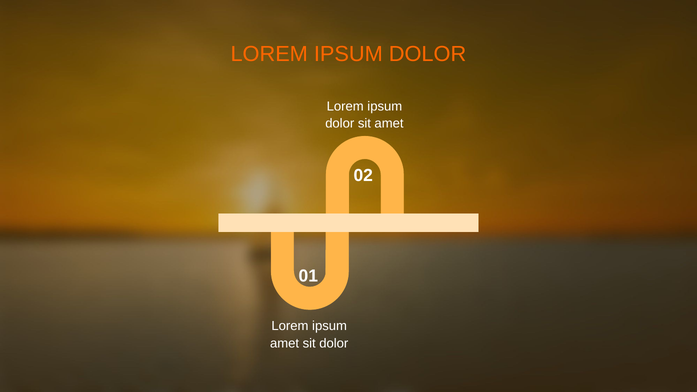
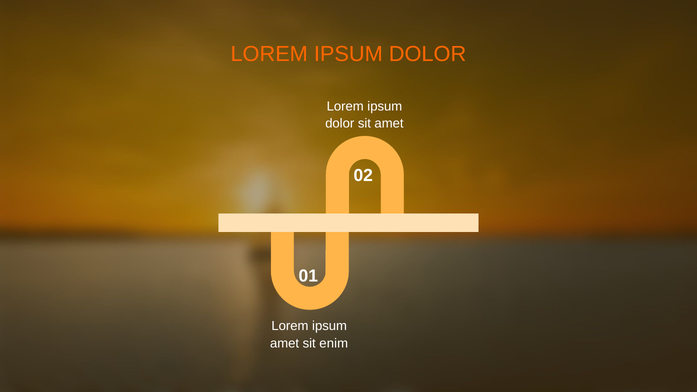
sit dolor: dolor -> enim
